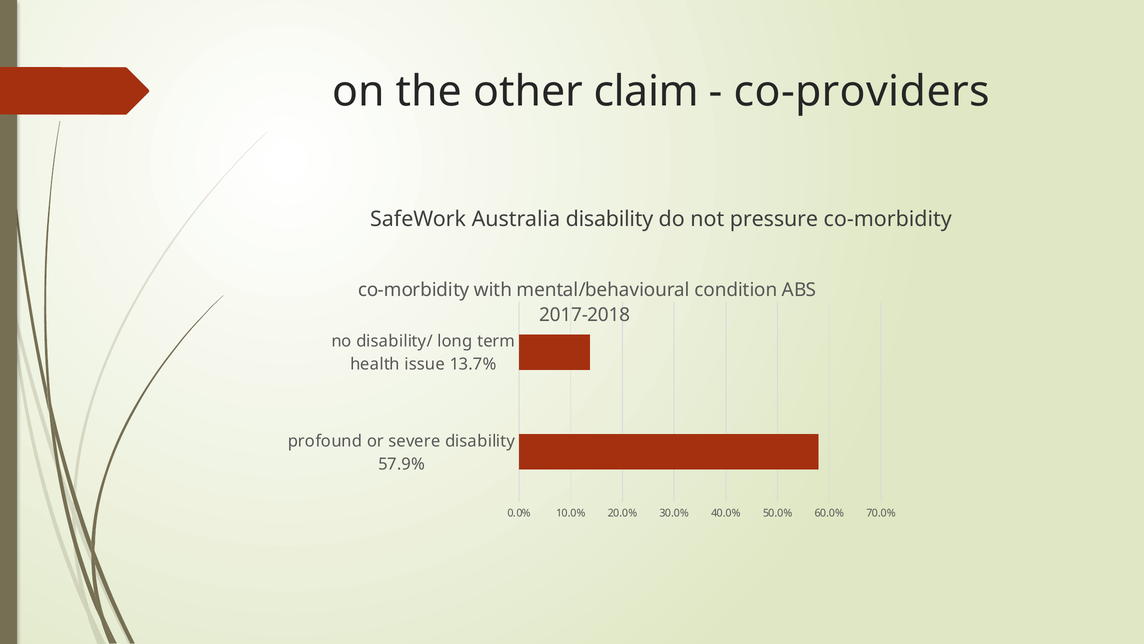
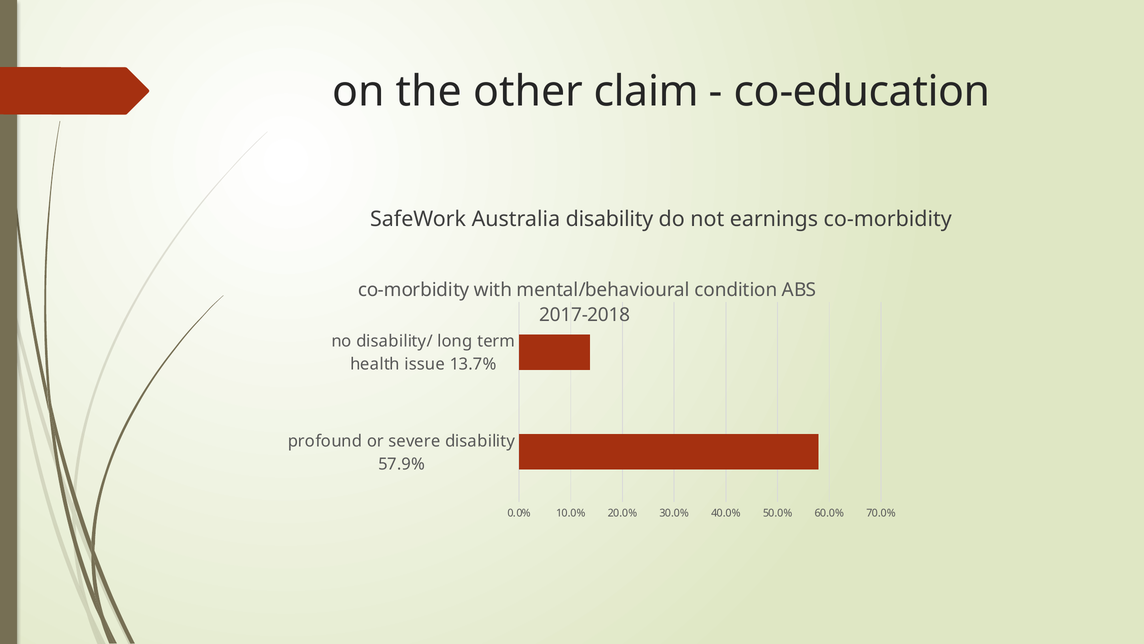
co-providers: co-providers -> co-education
pressure: pressure -> earnings
